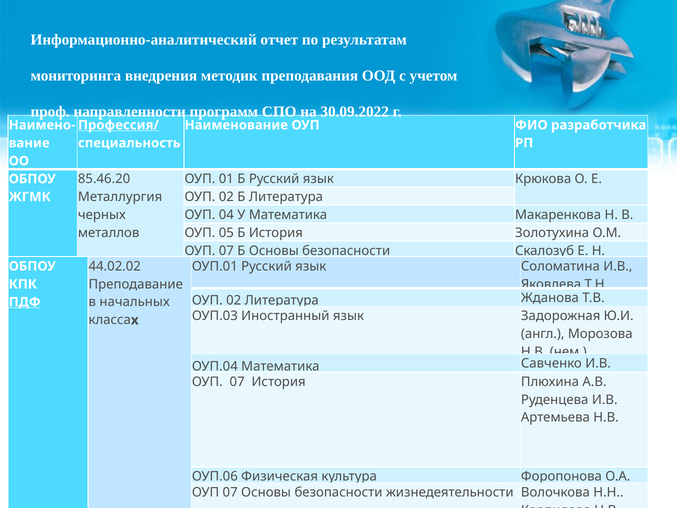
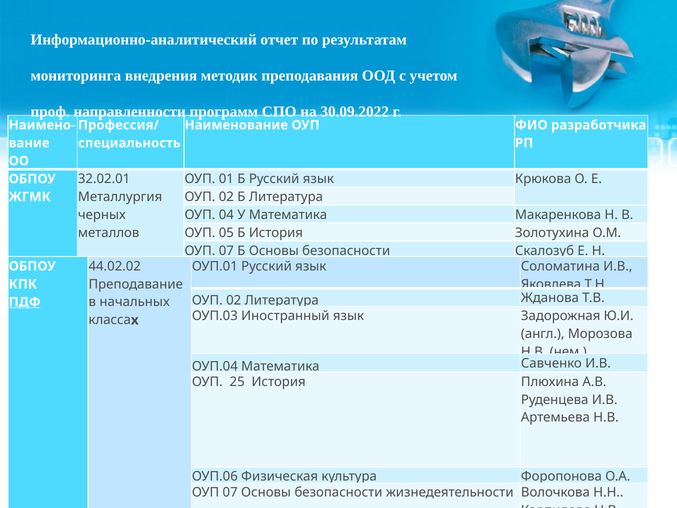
Профессия/ underline: present -> none
85.46.20: 85.46.20 -> 32.02.01
07 at (237, 382): 07 -> 25
